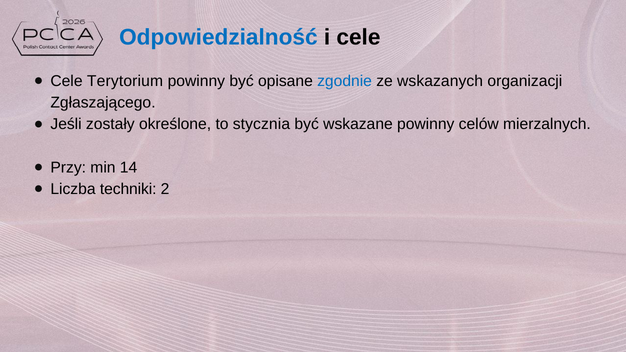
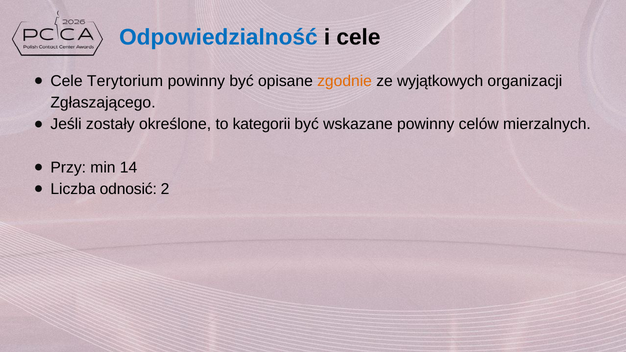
zgodnie colour: blue -> orange
wskazanych: wskazanych -> wyjątkowych
stycznia: stycznia -> kategorii
techniki: techniki -> odnosić
